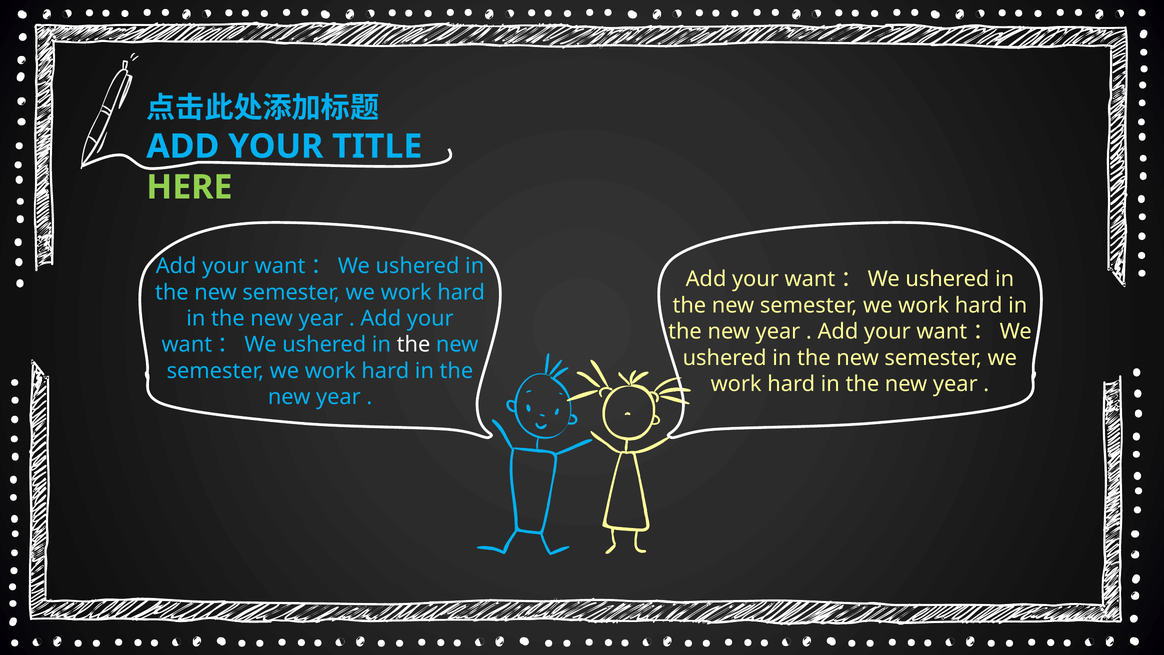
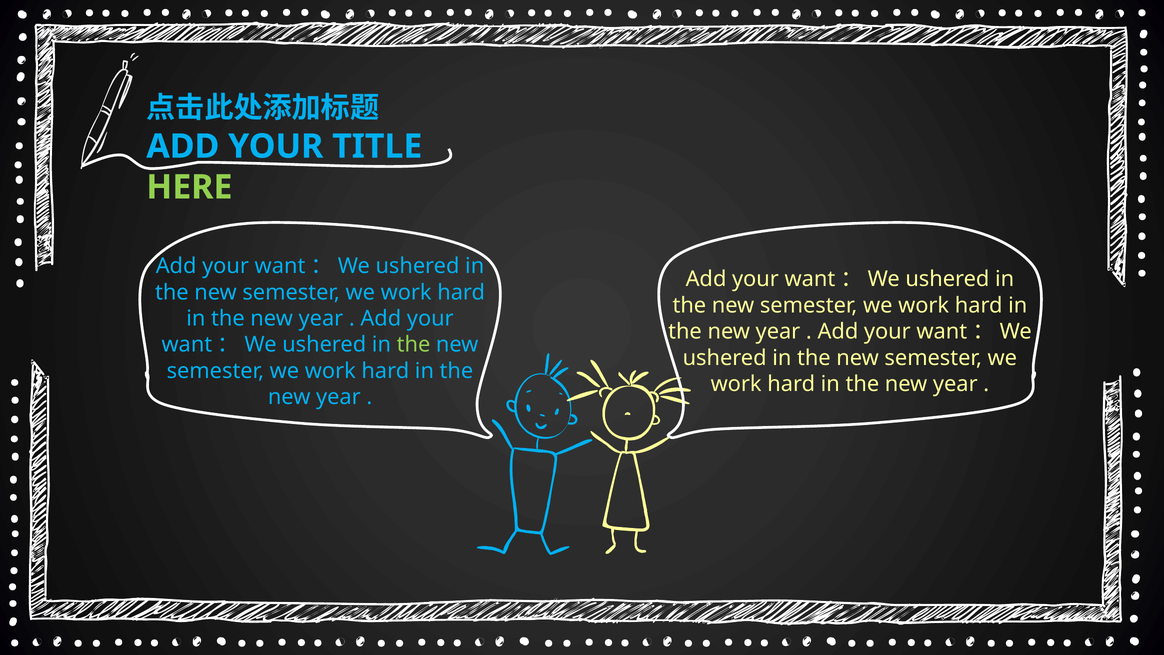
the at (414, 345) colour: white -> light green
